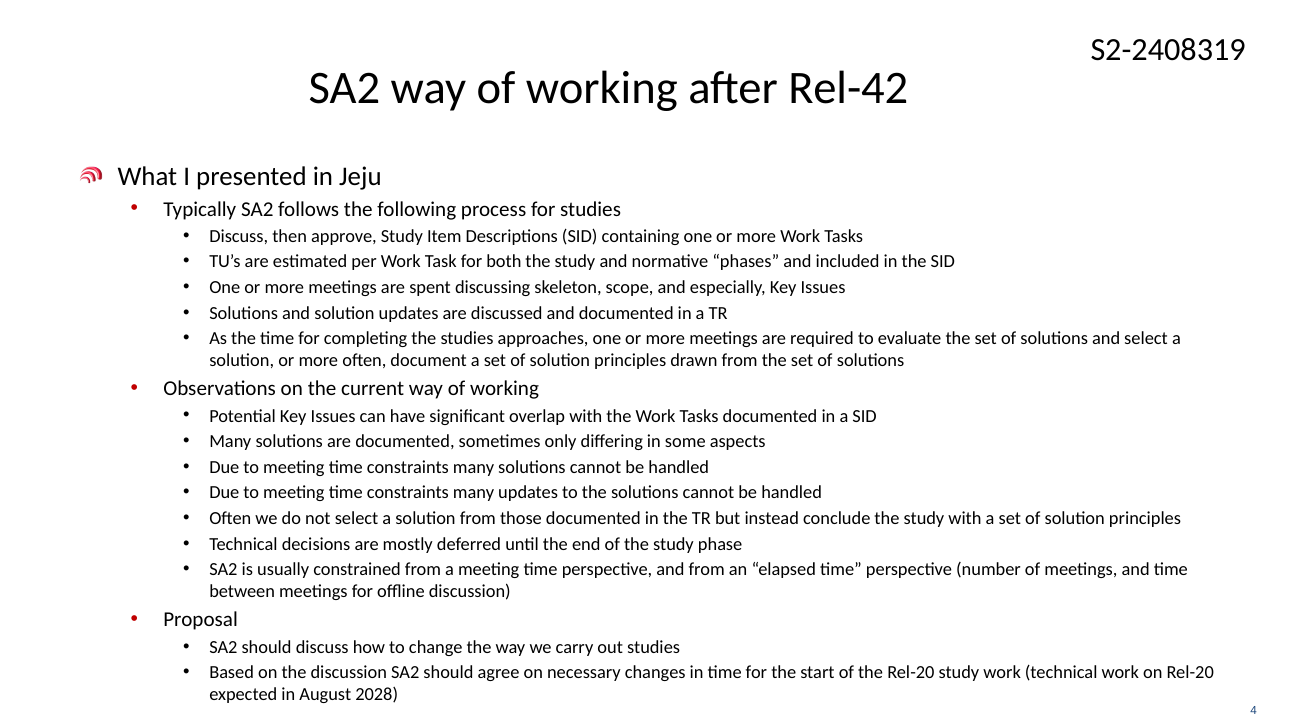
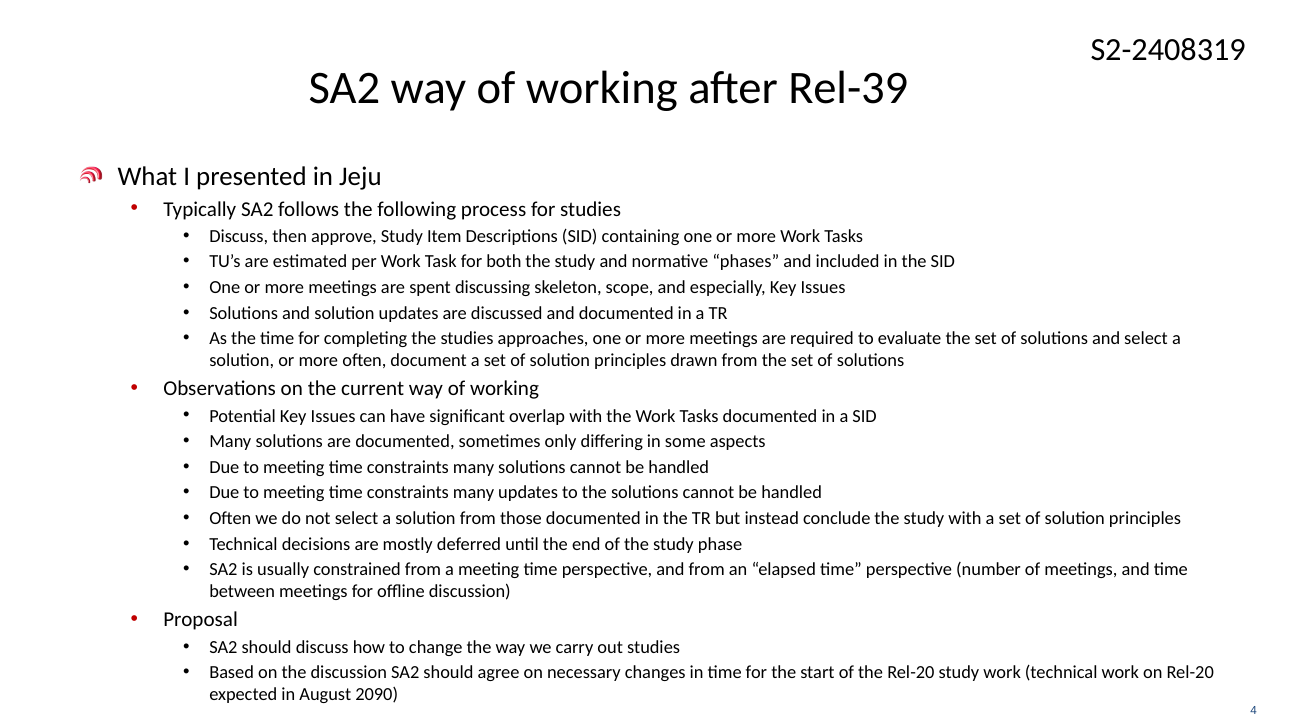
Rel-42: Rel-42 -> Rel-39
2028: 2028 -> 2090
